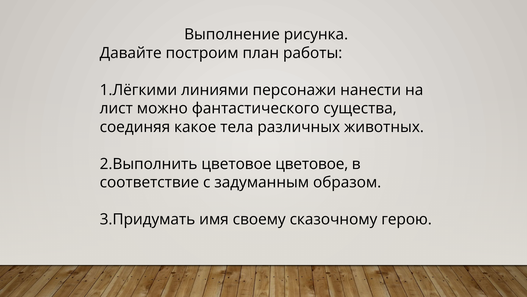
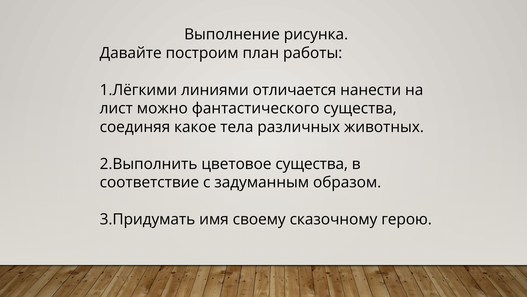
персонажи: персонажи -> отличается
цветовое цветовое: цветовое -> существа
